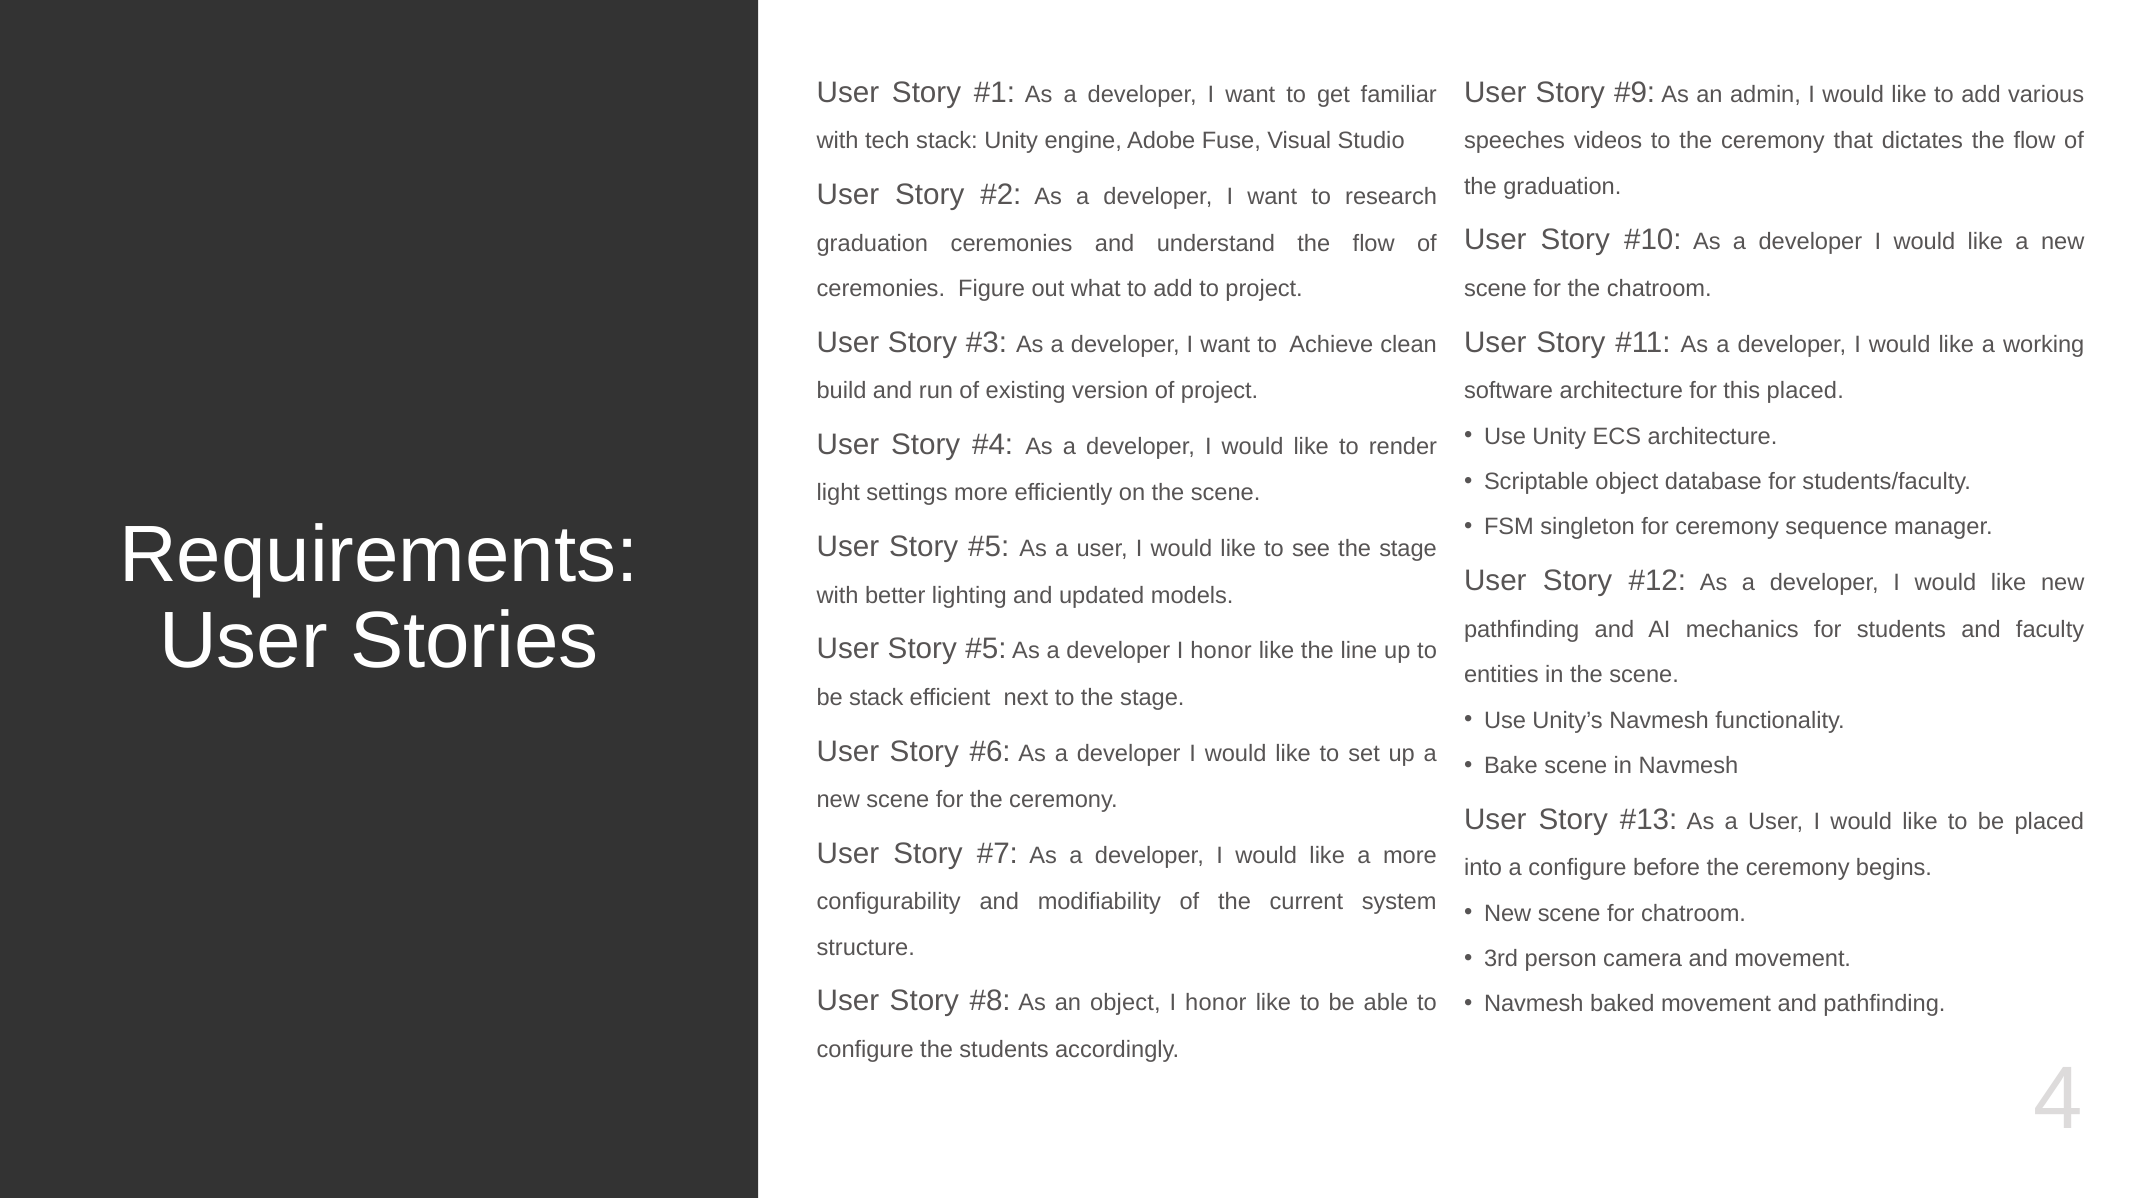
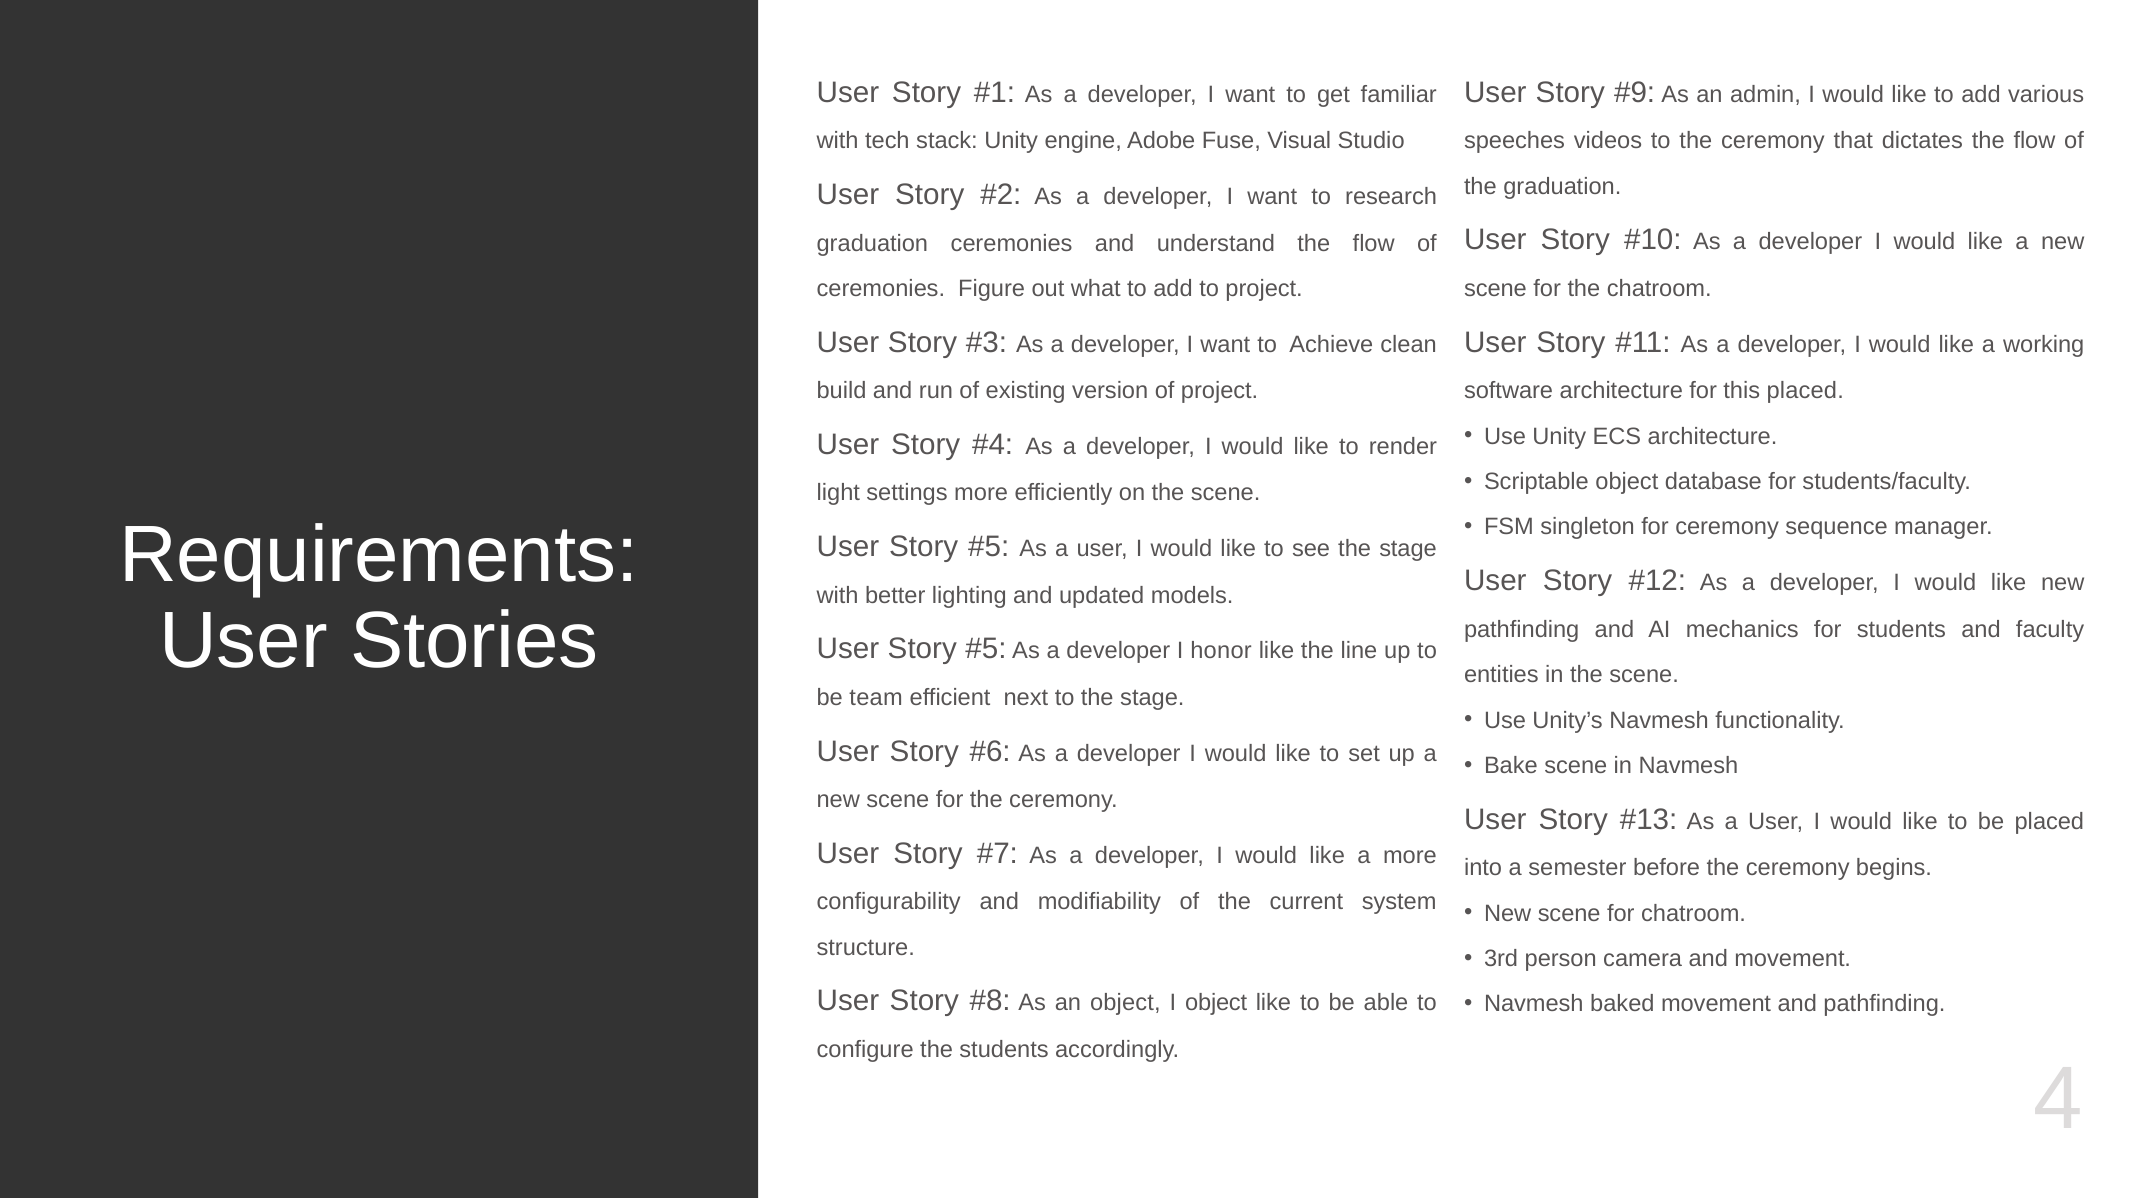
be stack: stack -> team
a configure: configure -> semester
honor at (1216, 1003): honor -> object
